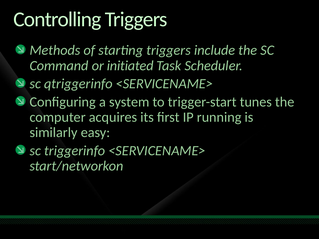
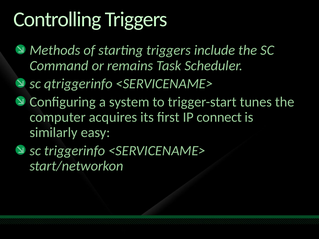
initiated: initiated -> remains
running: running -> connect
